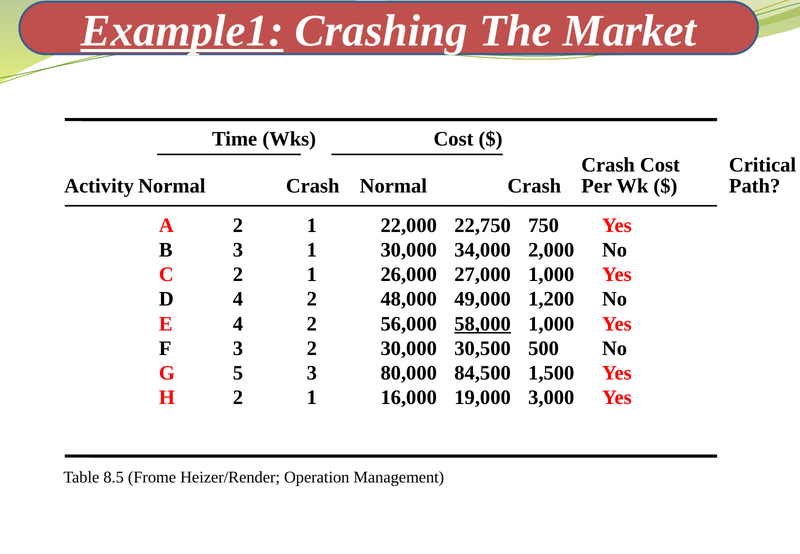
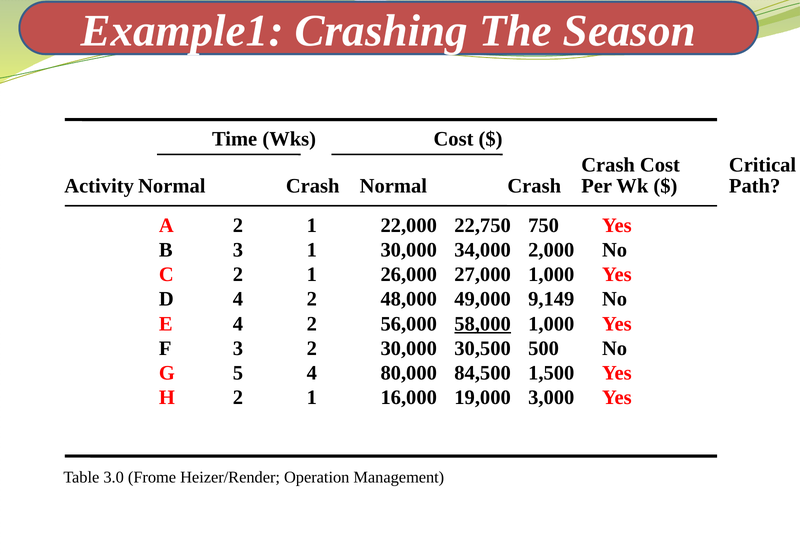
Example1 underline: present -> none
Market: Market -> Season
1,200: 1,200 -> 9,149
5 3: 3 -> 4
8.5: 8.5 -> 3.0
